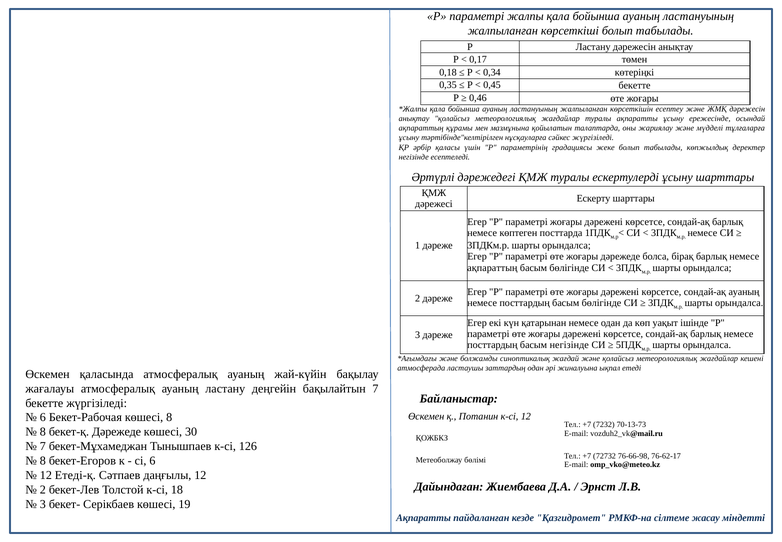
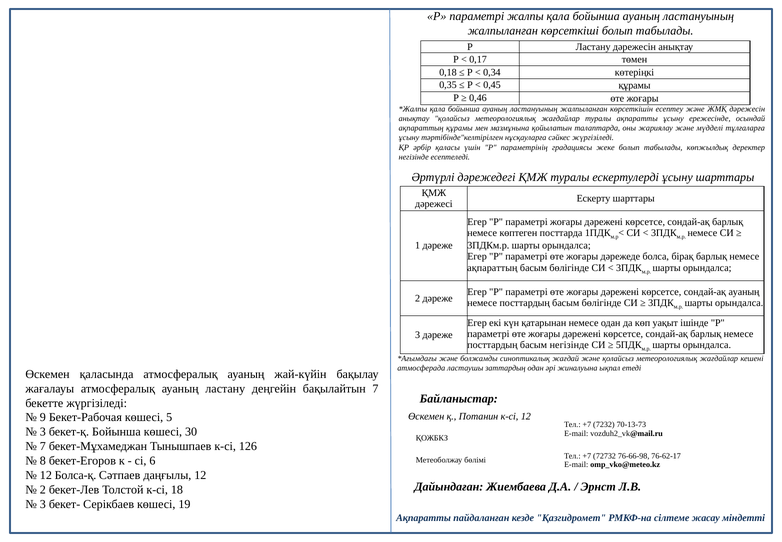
0,45 бекетте: бекетте -> құрамы
6 at (43, 417): 6 -> 9
көшесі 8: 8 -> 5
8 at (43, 431): 8 -> 3
бекет-қ Дәрежеде: Дәрежеде -> Бойынша
Етеді-қ: Етеді-қ -> Болса-қ
